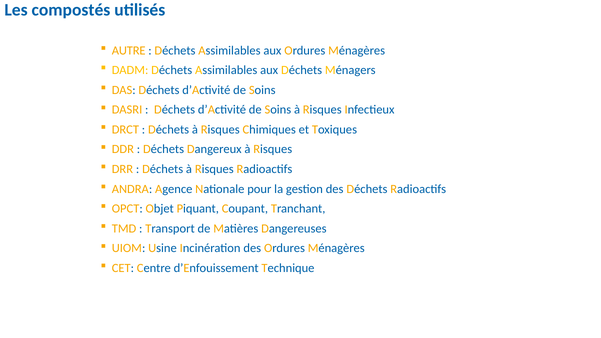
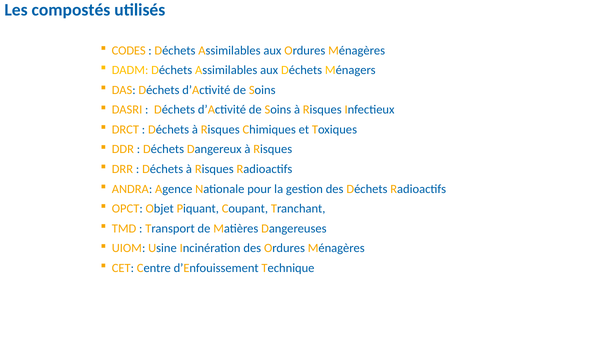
AUTRE: AUTRE -> CODES
